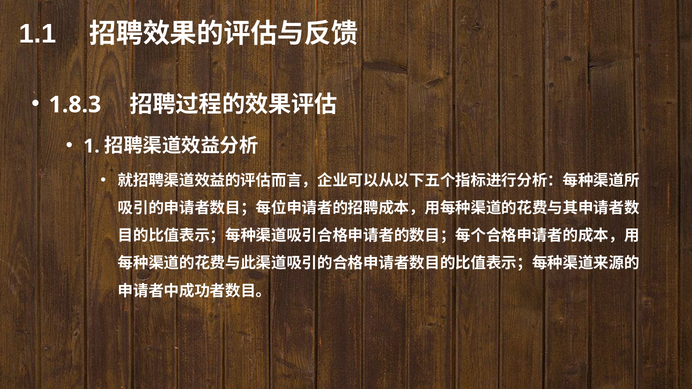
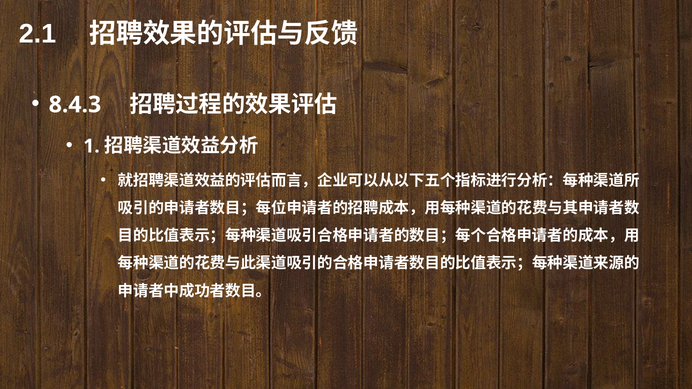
1.1: 1.1 -> 2.1
1.8.3: 1.8.3 -> 8.4.3
